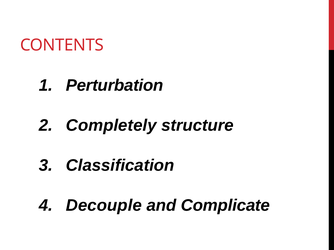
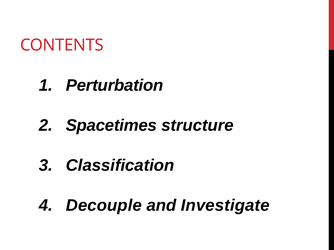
Completely: Completely -> Spacetimes
Complicate: Complicate -> Investigate
